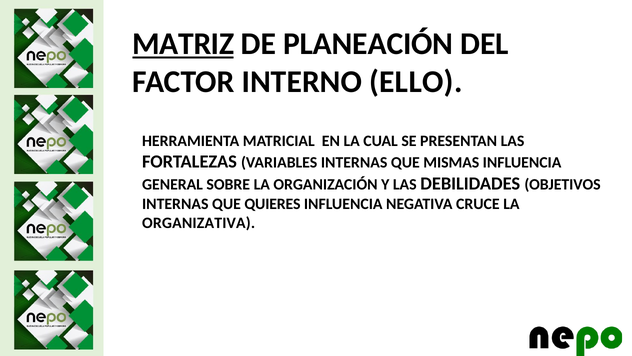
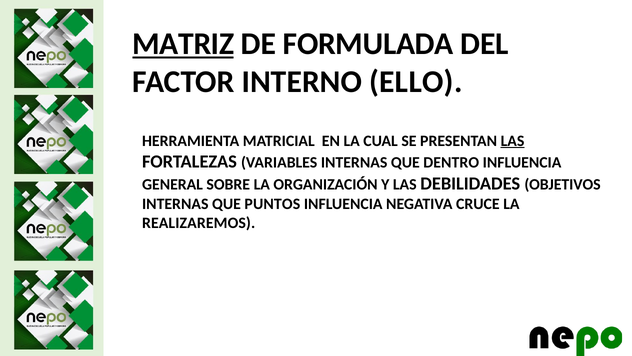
PLANEACIÓN: PLANEACIÓN -> FORMULADA
LAS at (513, 141) underline: none -> present
MISMAS: MISMAS -> DENTRO
QUIERES: QUIERES -> PUNTOS
ORGANIZATIVA: ORGANIZATIVA -> REALIZAREMOS
